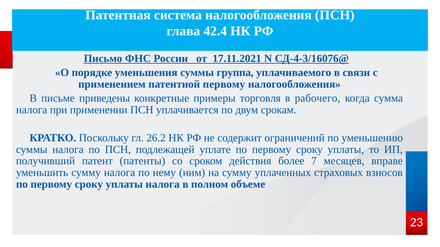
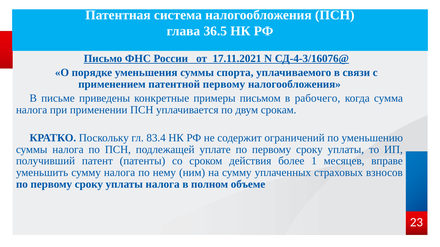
42.4: 42.4 -> 36.5
группа: группа -> спорта
торговля: торговля -> письмом
26.2: 26.2 -> 83.4
7: 7 -> 1
